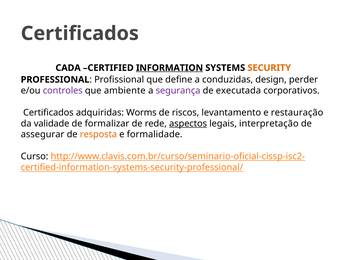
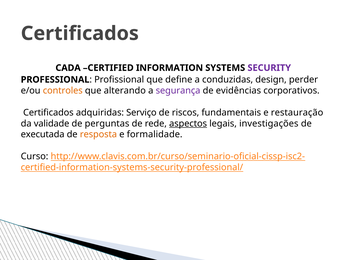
INFORMATION underline: present -> none
SECURITY colour: orange -> purple
controles colour: purple -> orange
ambiente: ambiente -> alterando
executada: executada -> evidências
Worms: Worms -> Serviço
levantamento: levantamento -> fundamentais
formalizar: formalizar -> perguntas
interpretação: interpretação -> investigações
assegurar: assegurar -> executada
